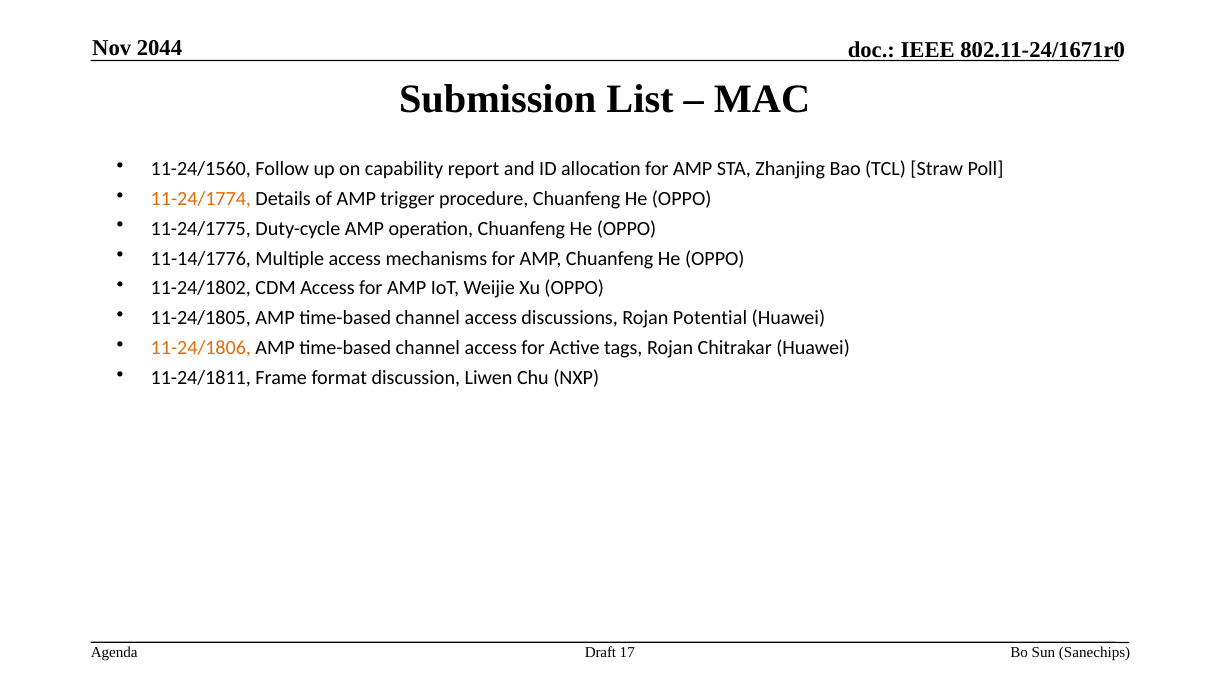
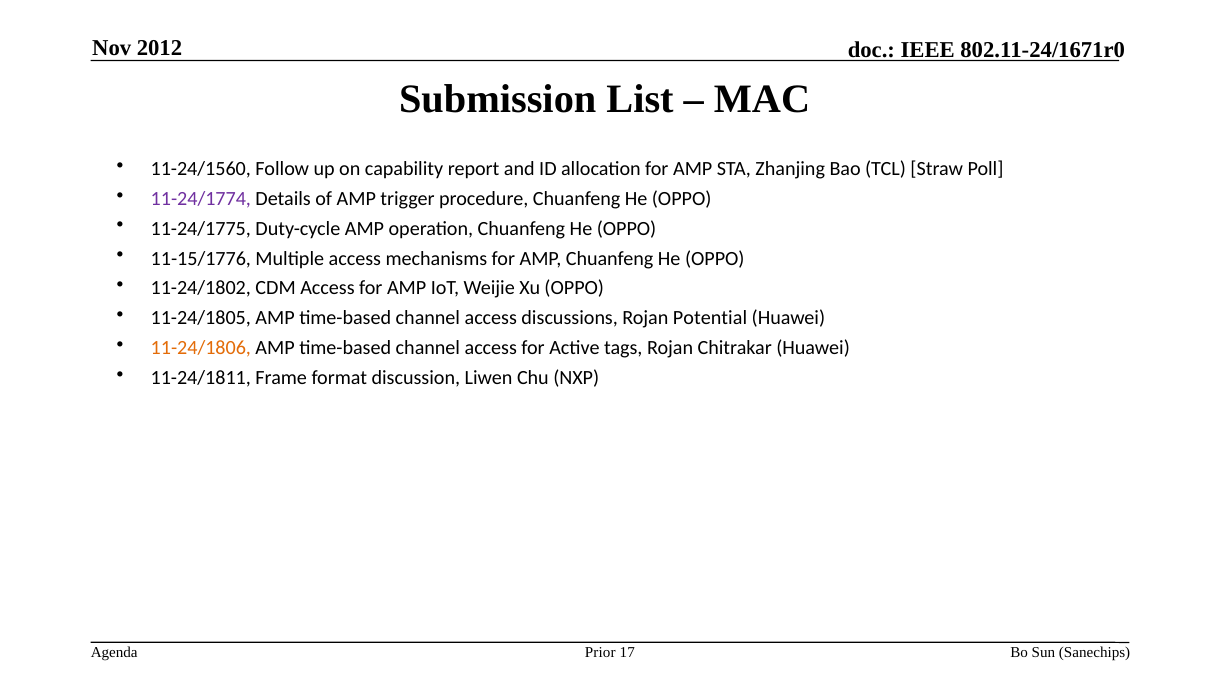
2044: 2044 -> 2012
11-24/1774 colour: orange -> purple
11-14/1776: 11-14/1776 -> 11-15/1776
Draft: Draft -> Prior
